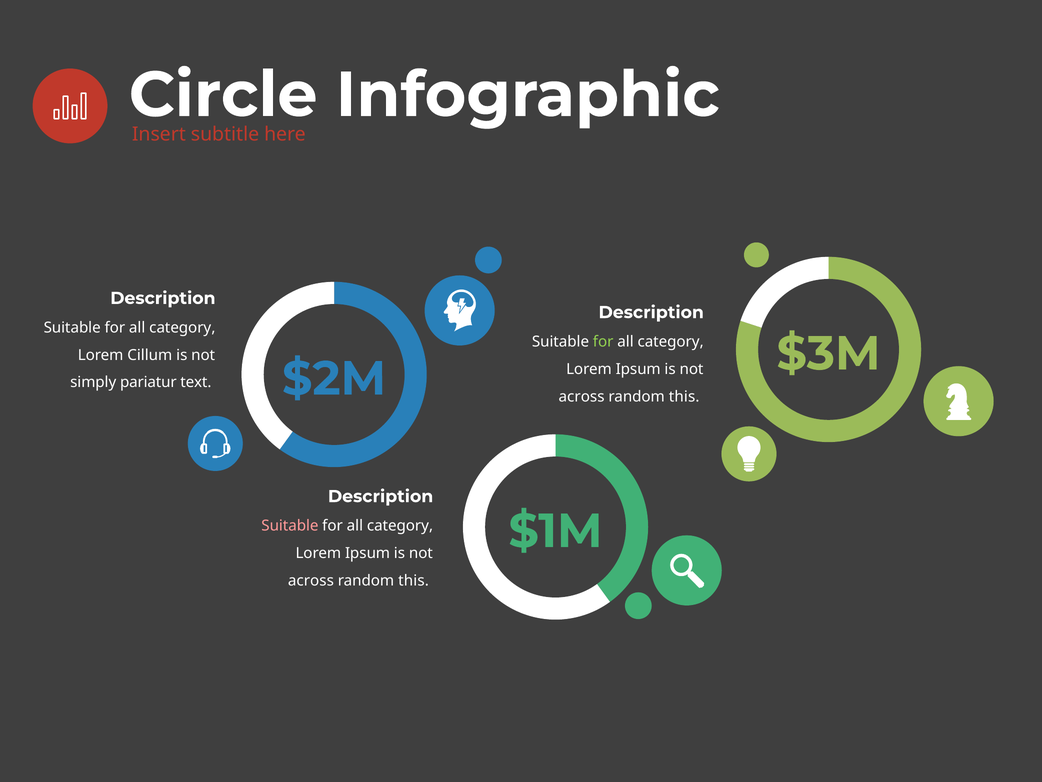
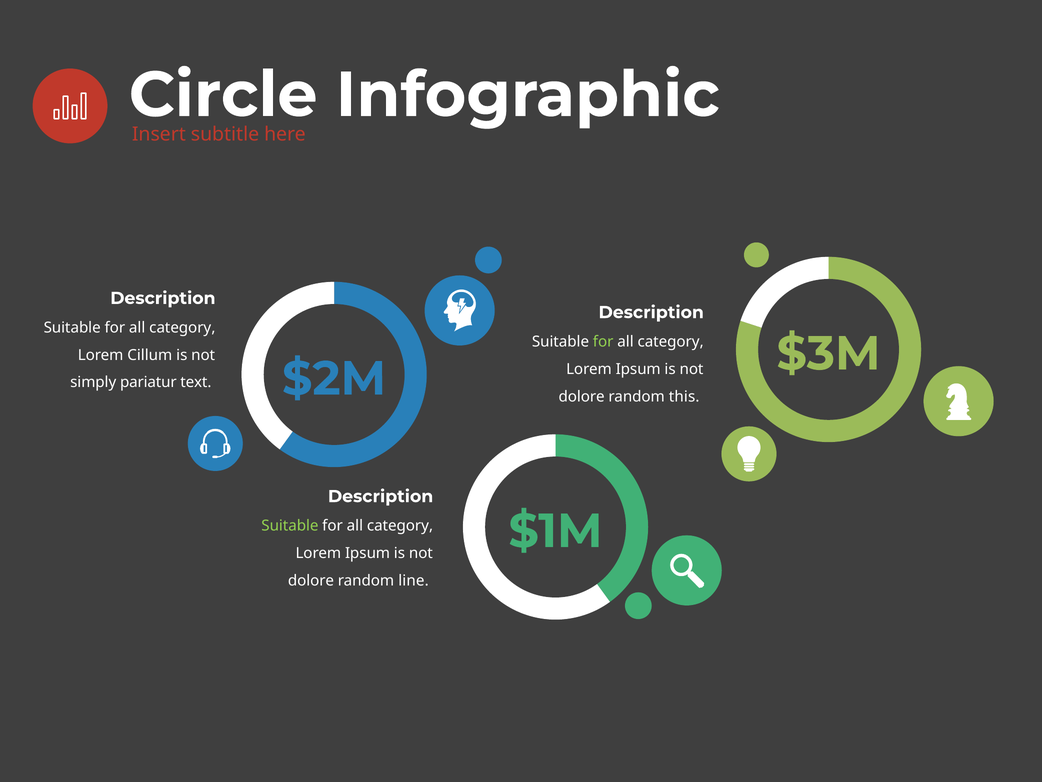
across at (582, 396): across -> dolore
Suitable at (290, 526) colour: pink -> light green
across at (311, 580): across -> dolore
this at (414, 580): this -> line
